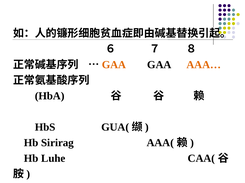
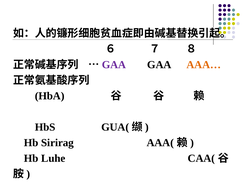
GAA at (114, 65) colour: orange -> purple
